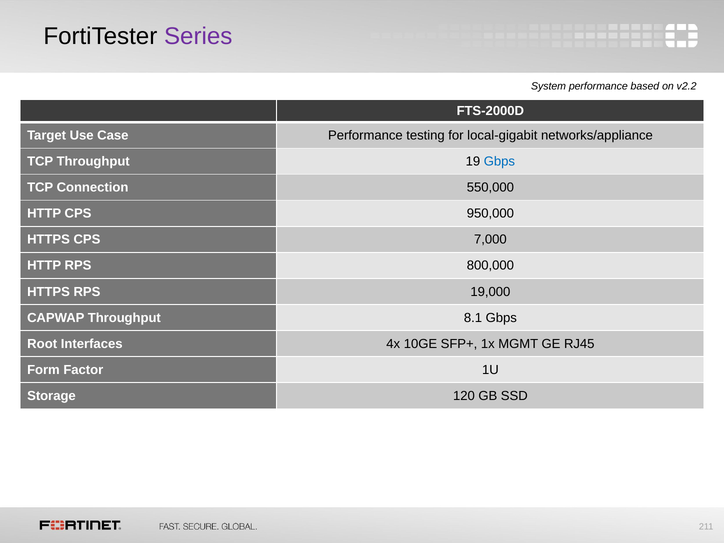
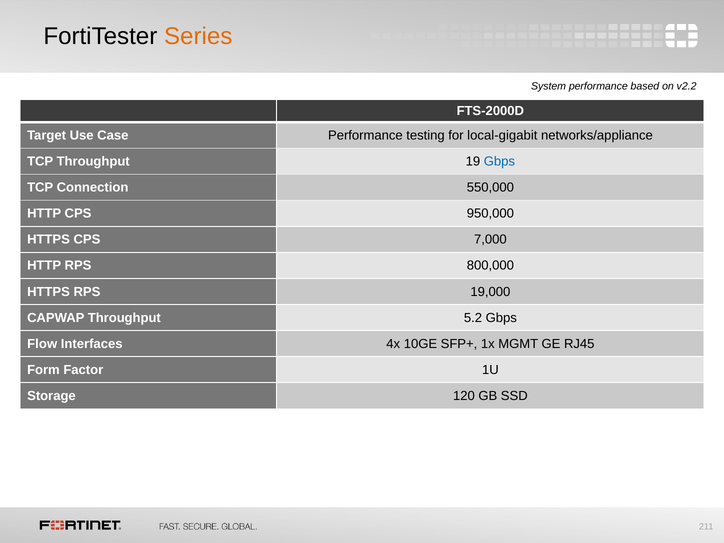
Series colour: purple -> orange
8.1: 8.1 -> 5.2
Root: Root -> Flow
